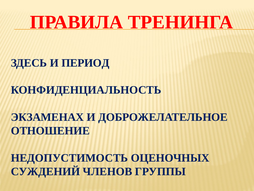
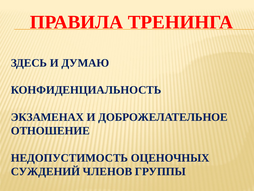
ПЕРИОД: ПЕРИОД -> ДУМАЮ
